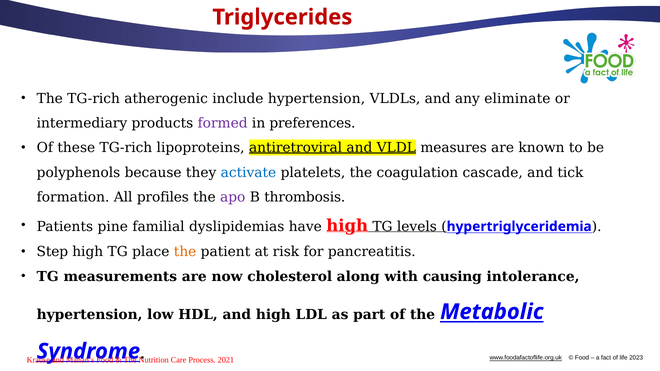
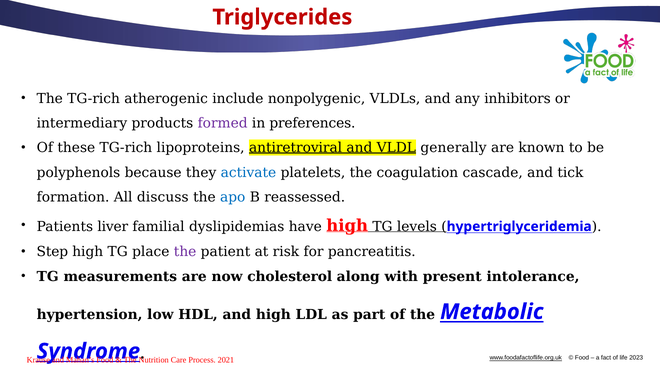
include hypertension: hypertension -> nonpolygenic
eliminate: eliminate -> inhibitors
measures: measures -> generally
profiles: profiles -> discuss
apo colour: purple -> blue
thrombosis: thrombosis -> reassessed
pine: pine -> liver
the at (185, 252) colour: orange -> purple
causing: causing -> present
